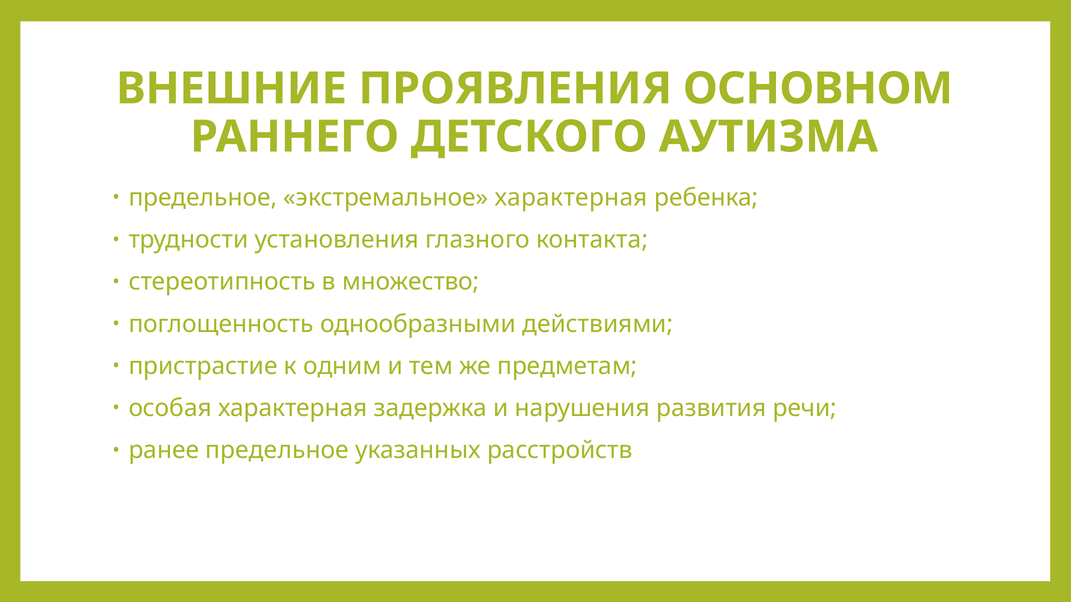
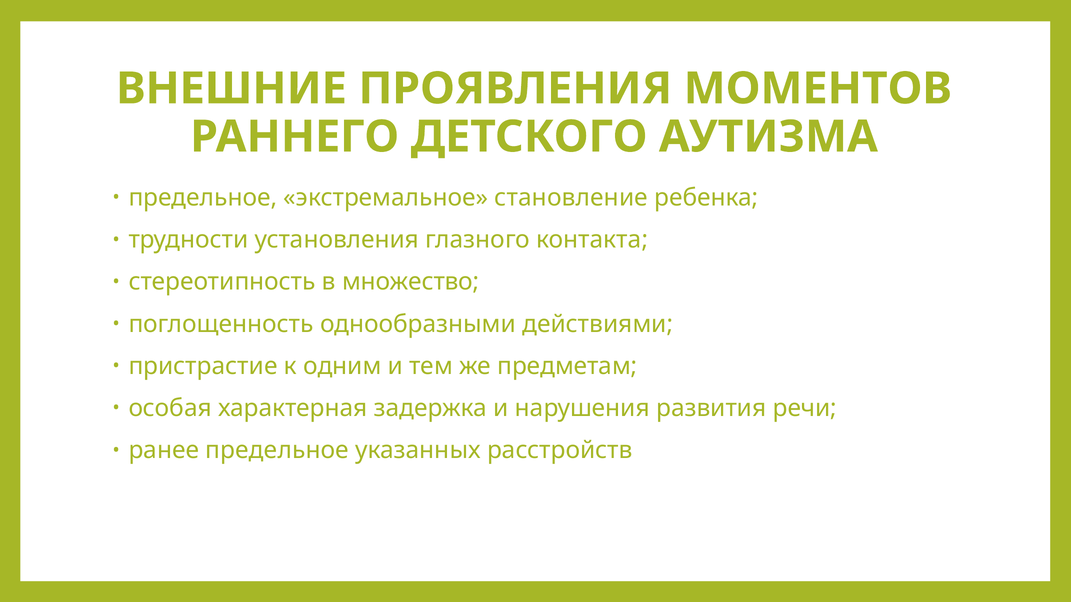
ОСНОВНОМ: ОСНОВНОМ -> МОМЕНТОВ
экстремальное характерная: характерная -> становление
